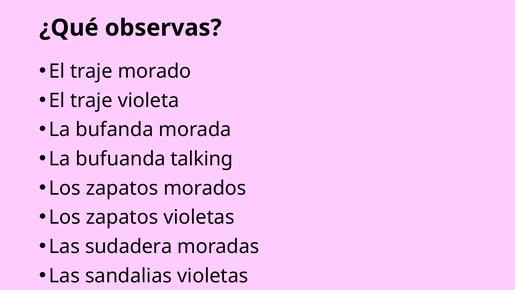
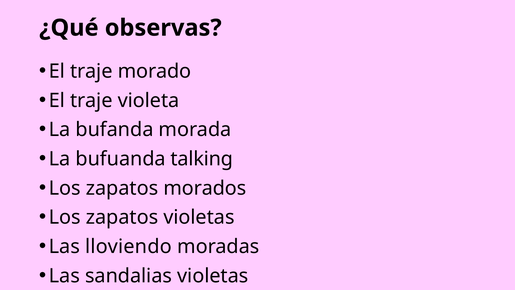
sudadera: sudadera -> lloviendo
